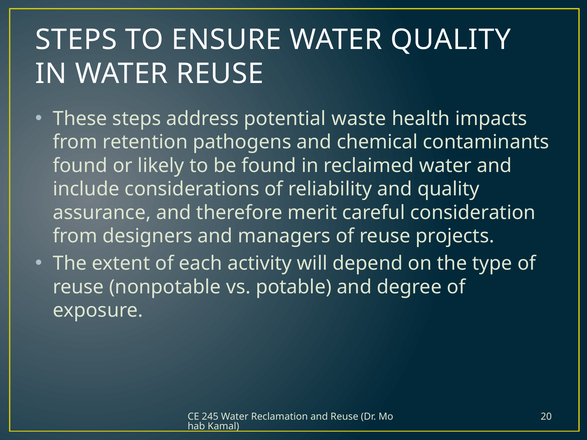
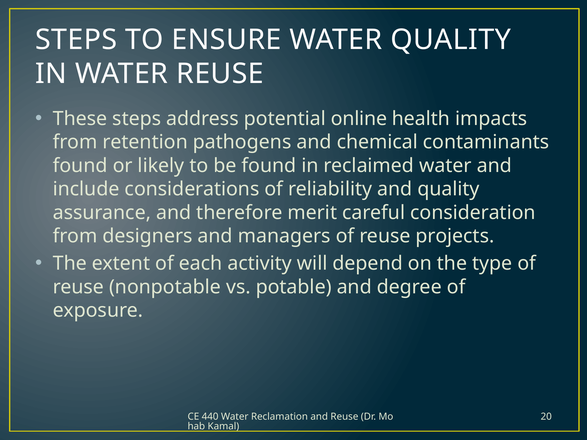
waste: waste -> online
245: 245 -> 440
